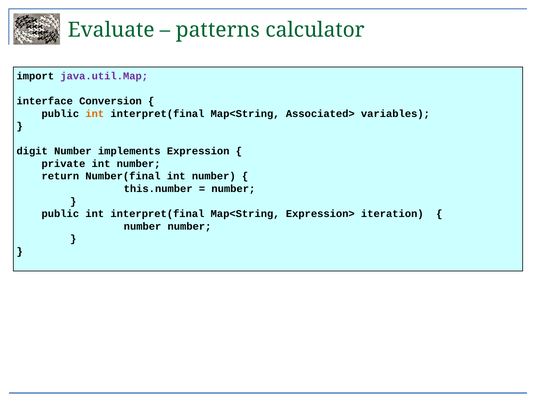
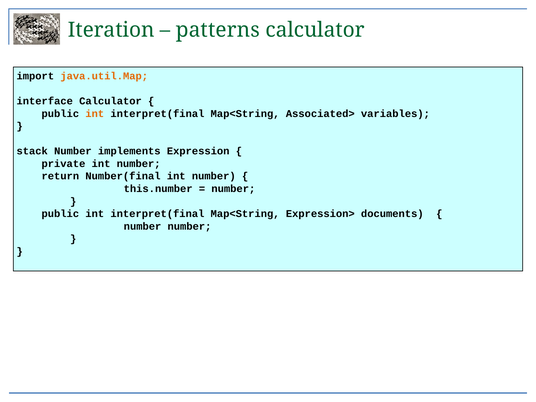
Evaluate: Evaluate -> Iteration
java.util.Map colour: purple -> orange
interface Conversion: Conversion -> Calculator
digit: digit -> stack
iteration: iteration -> documents
